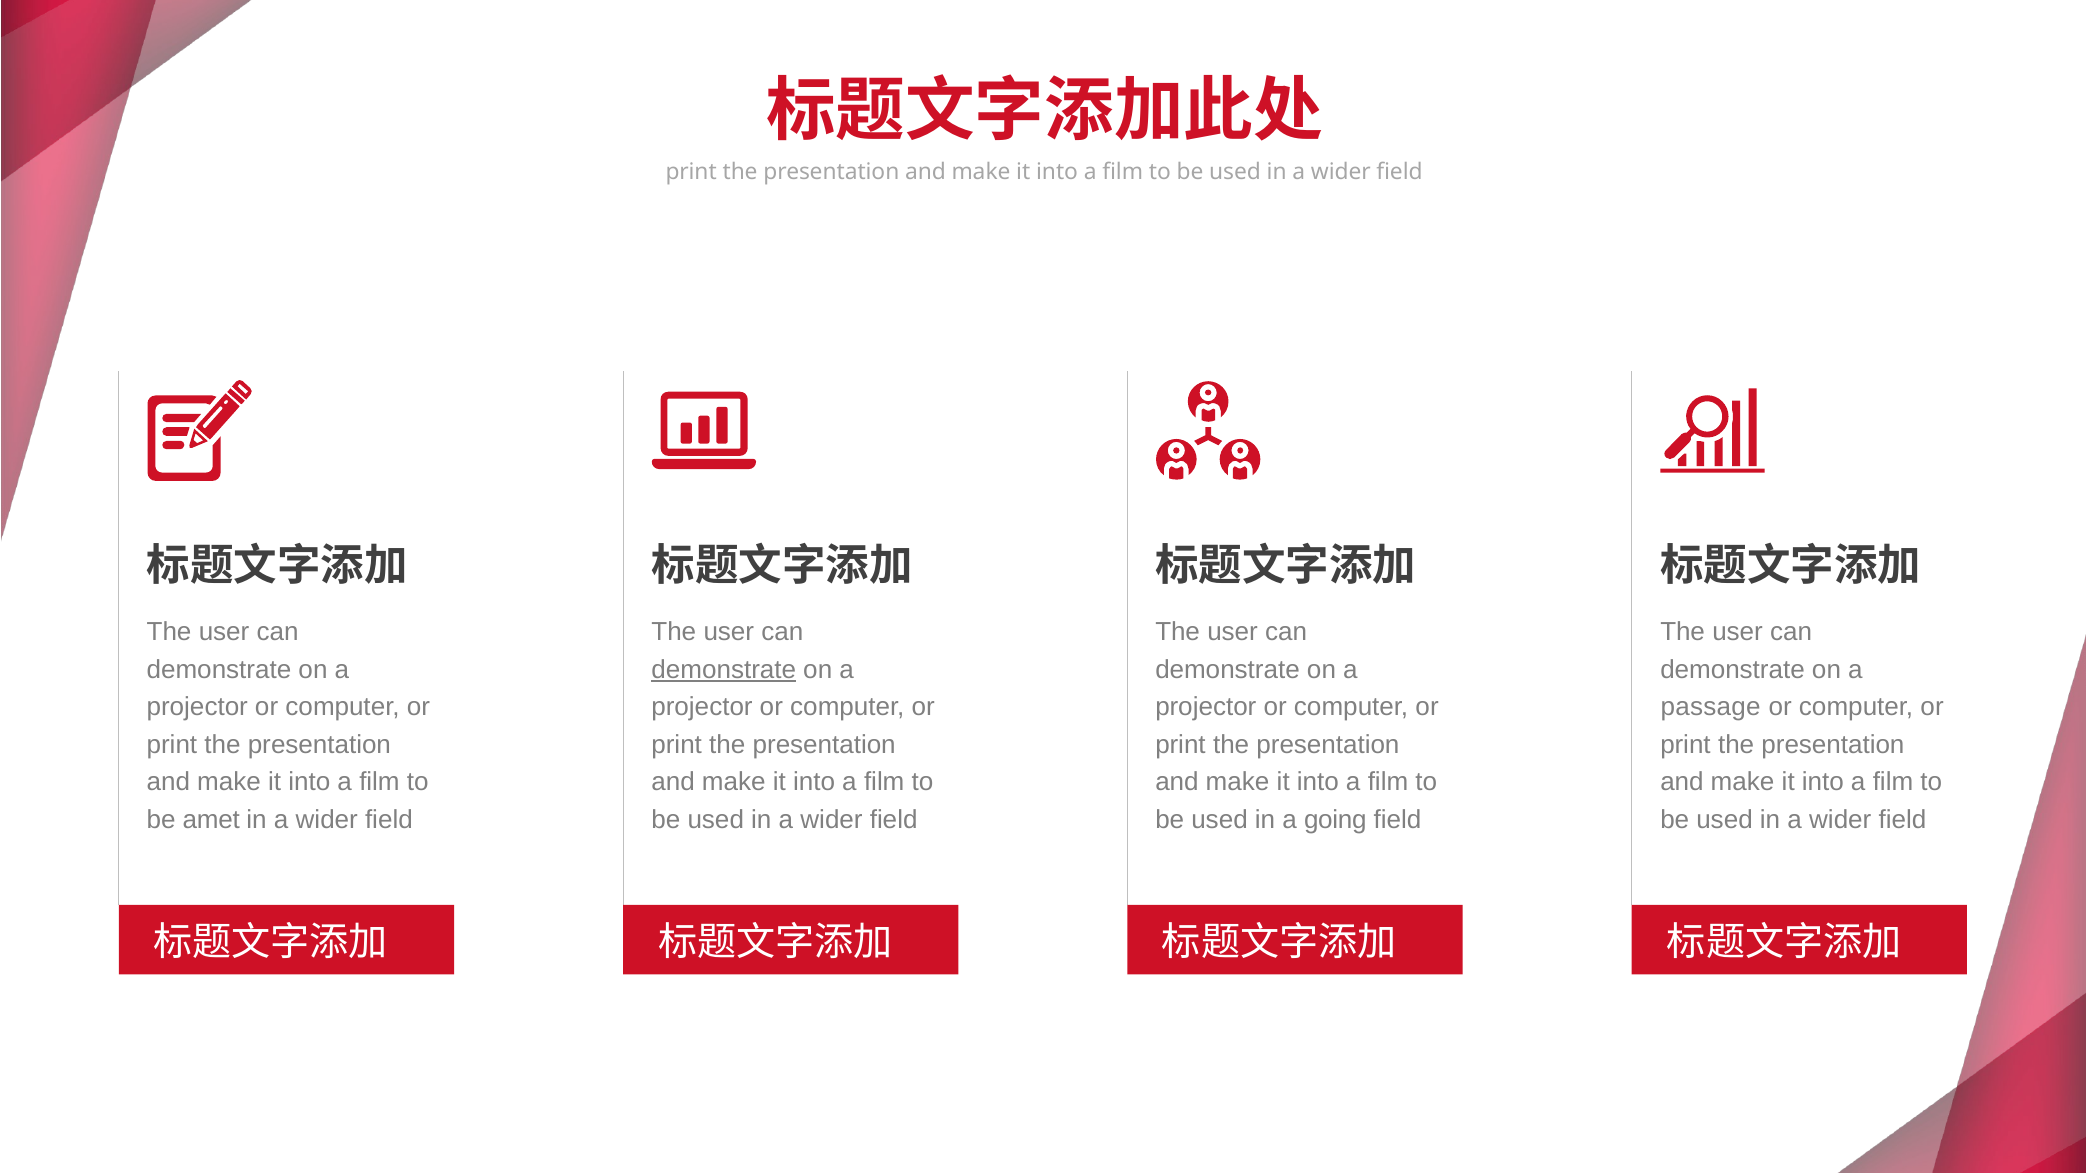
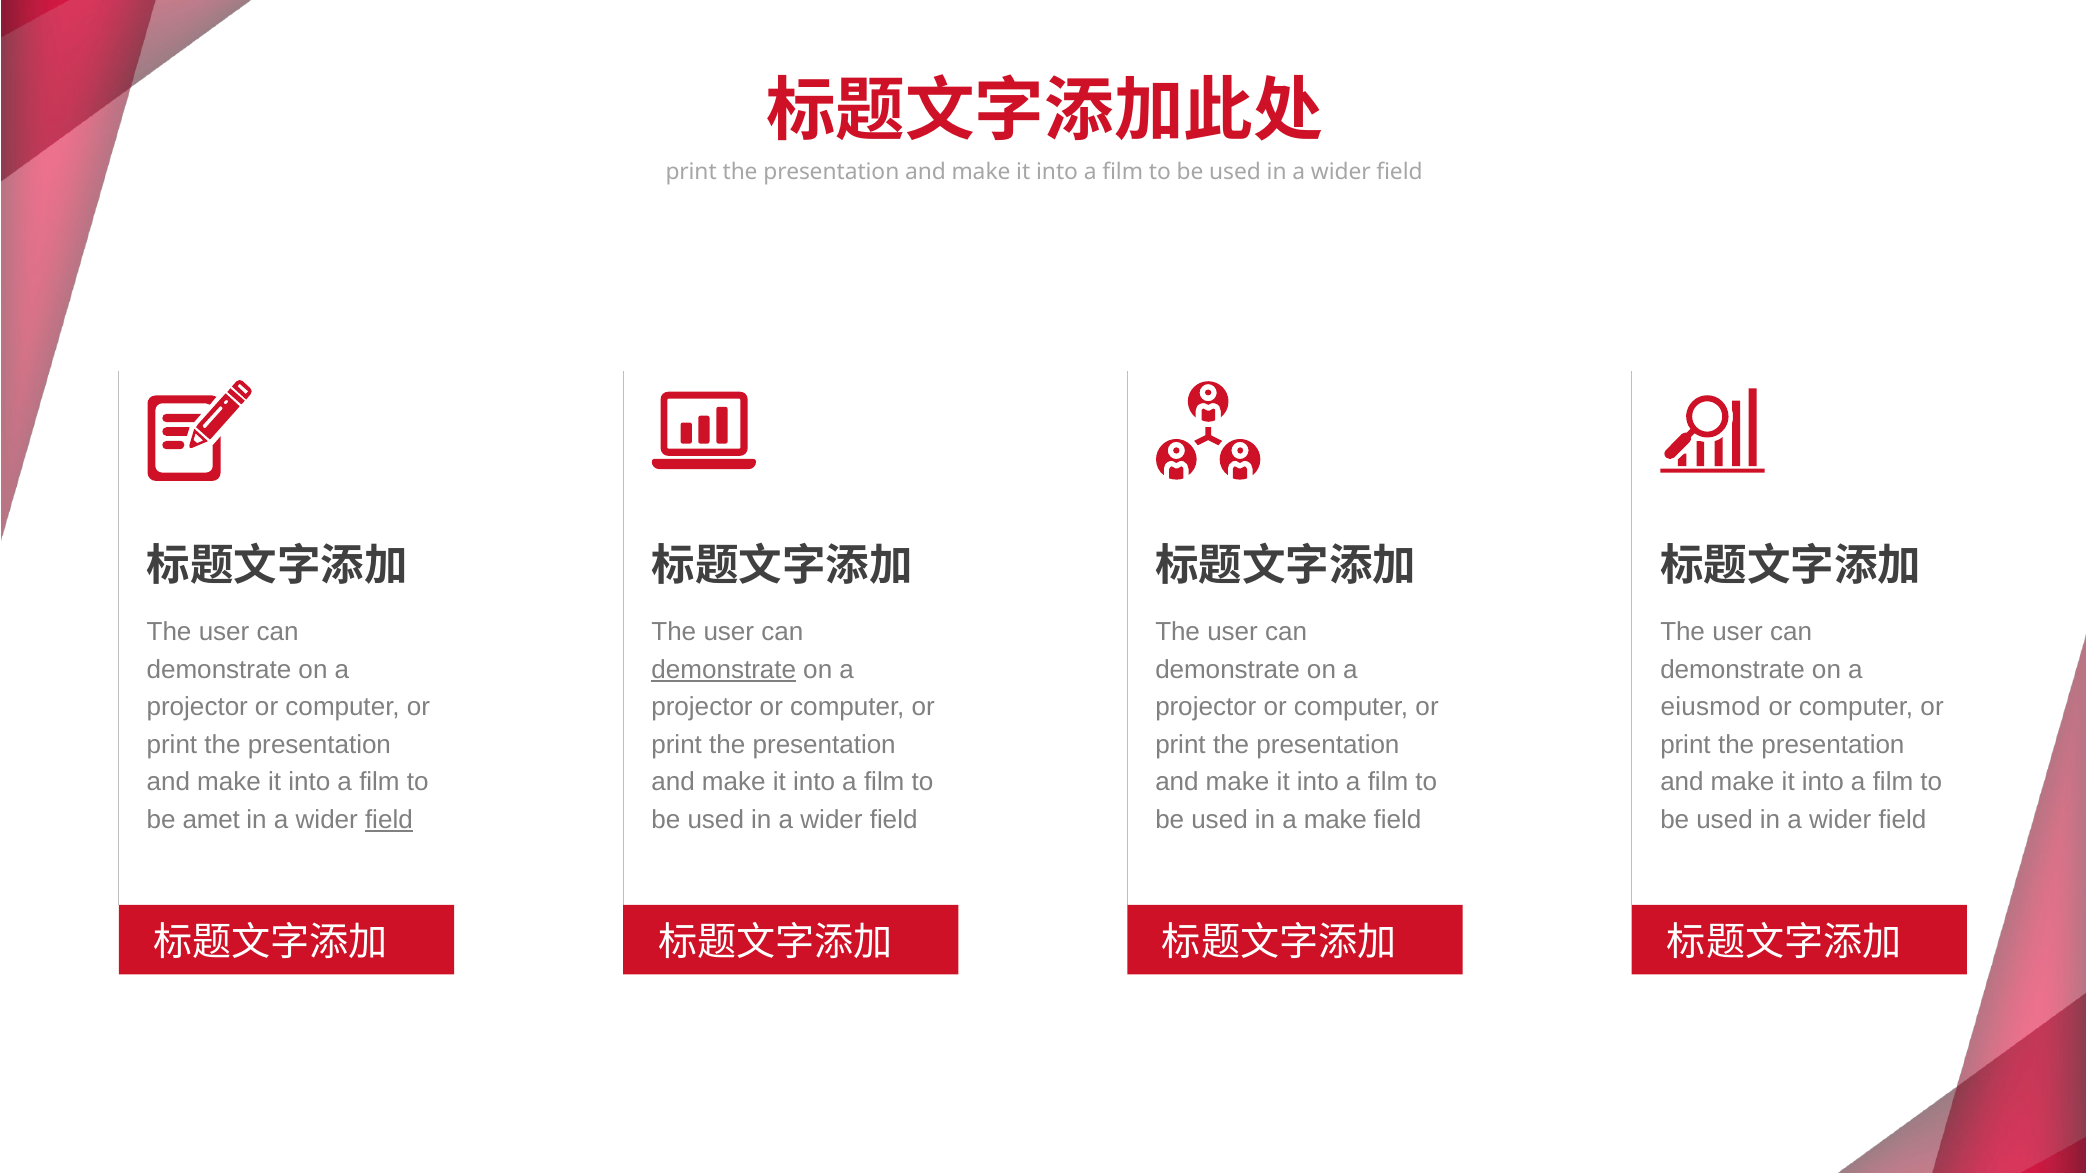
passage: passage -> eiusmod
field at (389, 820) underline: none -> present
a going: going -> make
